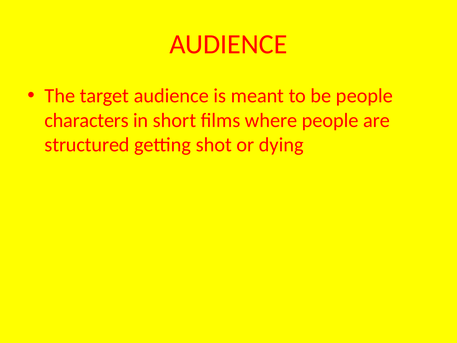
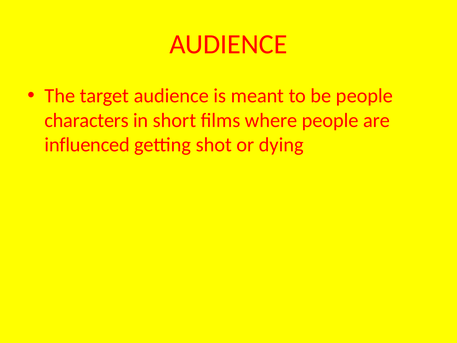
structured: structured -> influenced
